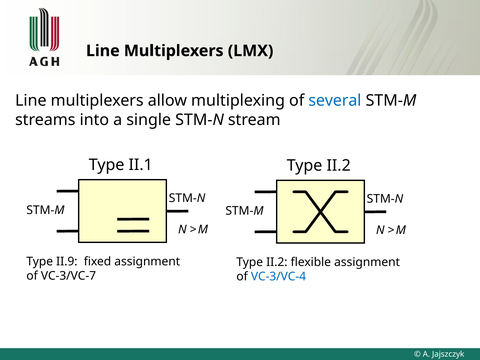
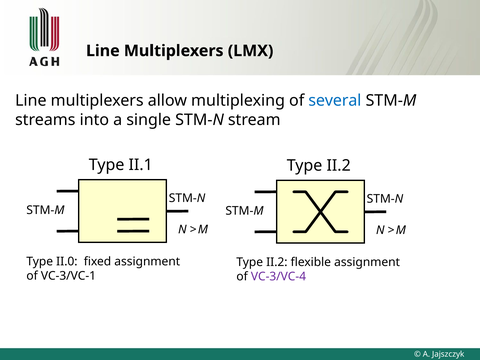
II.9: II.9 -> II.0
VC-3/VC-7: VC-3/VC-7 -> VC-3/VC-1
VC-3/VC-4 colour: blue -> purple
